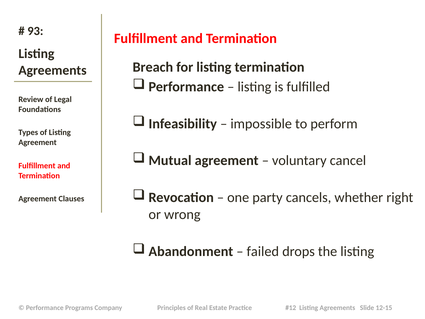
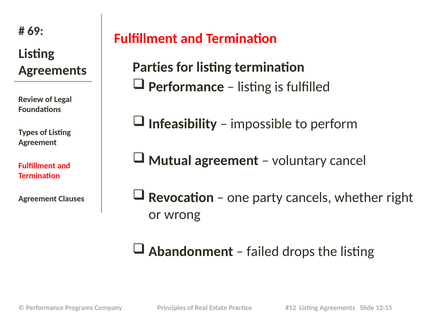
93: 93 -> 69
Breach: Breach -> Parties
